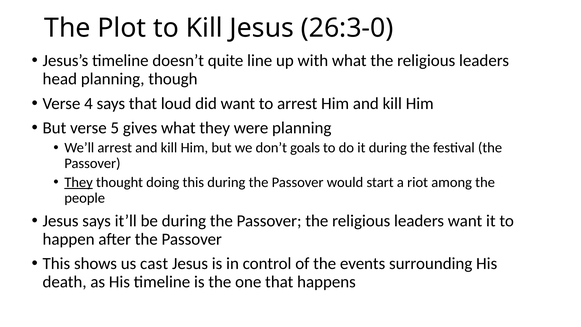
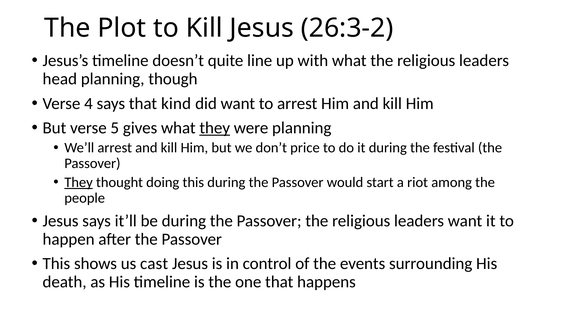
26:3-0: 26:3-0 -> 26:3-2
loud: loud -> kind
they at (215, 128) underline: none -> present
goals: goals -> price
